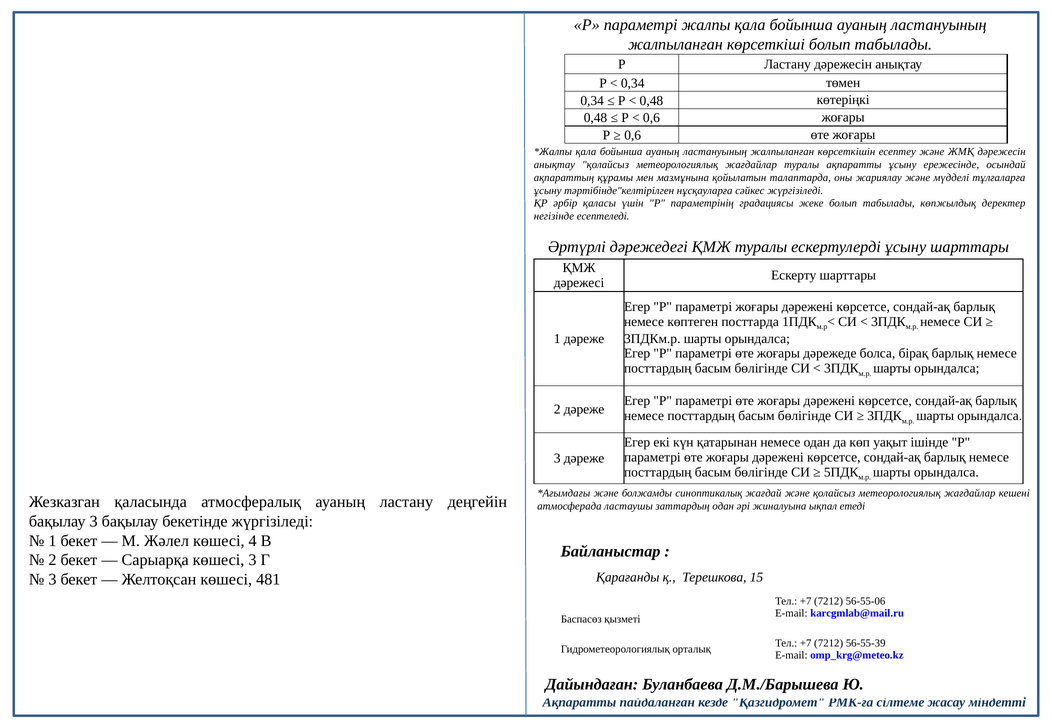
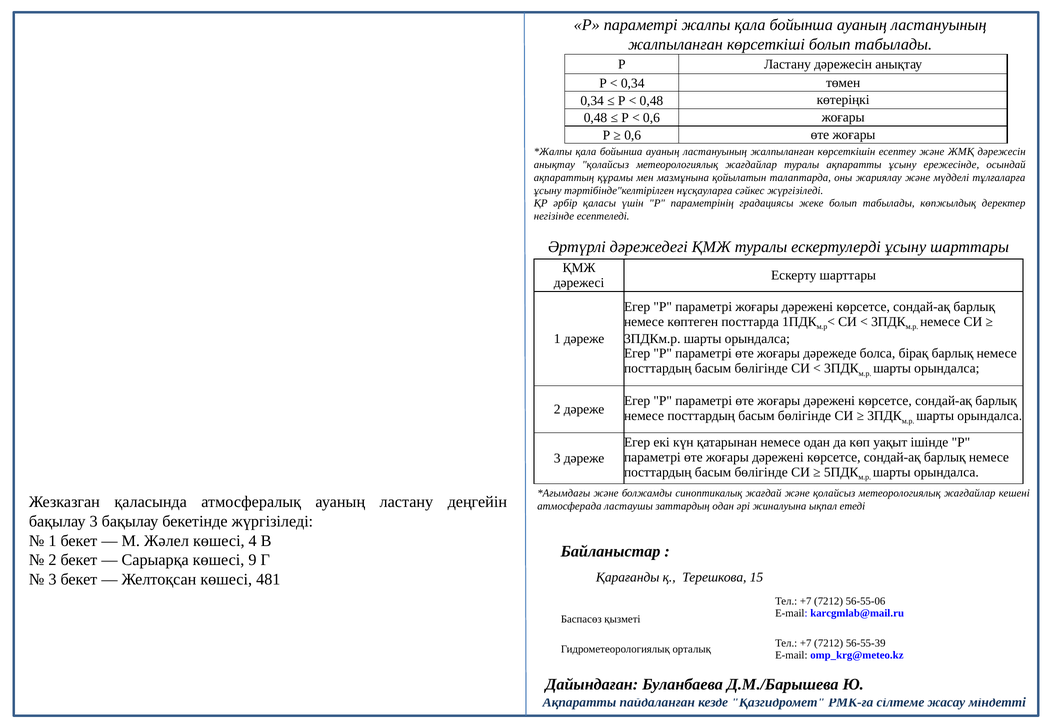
көшесі 3: 3 -> 9
